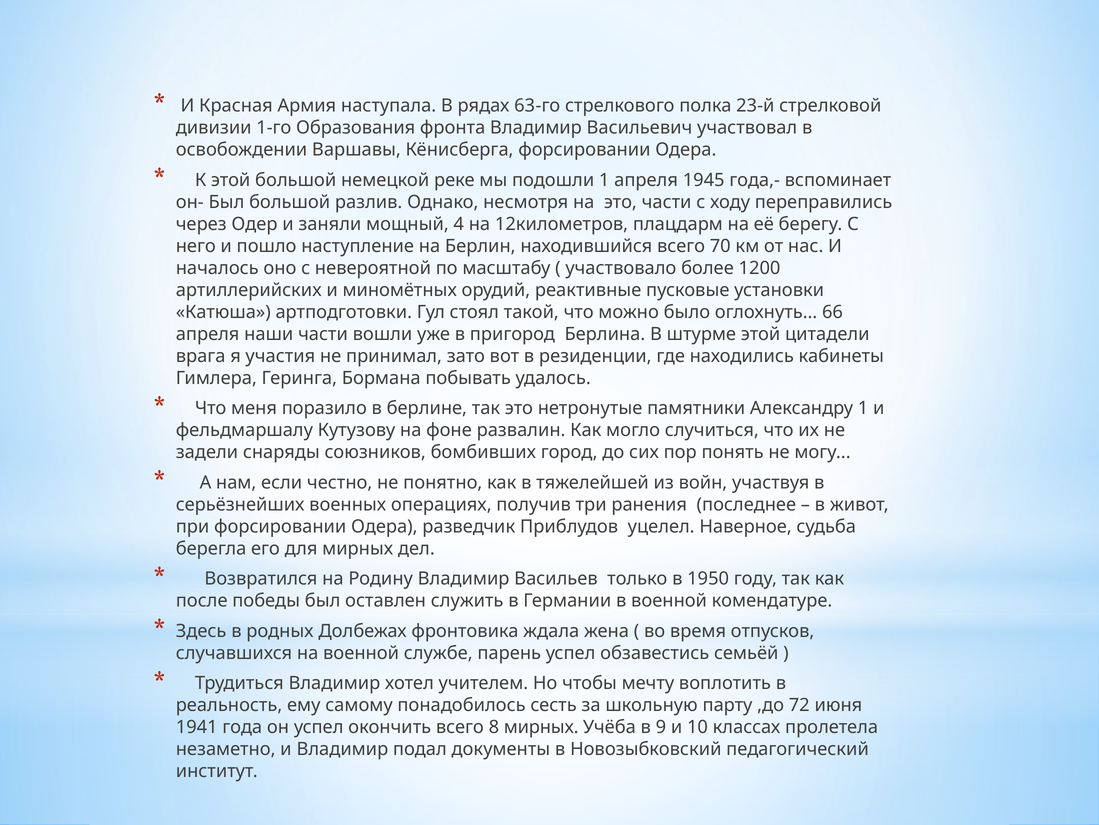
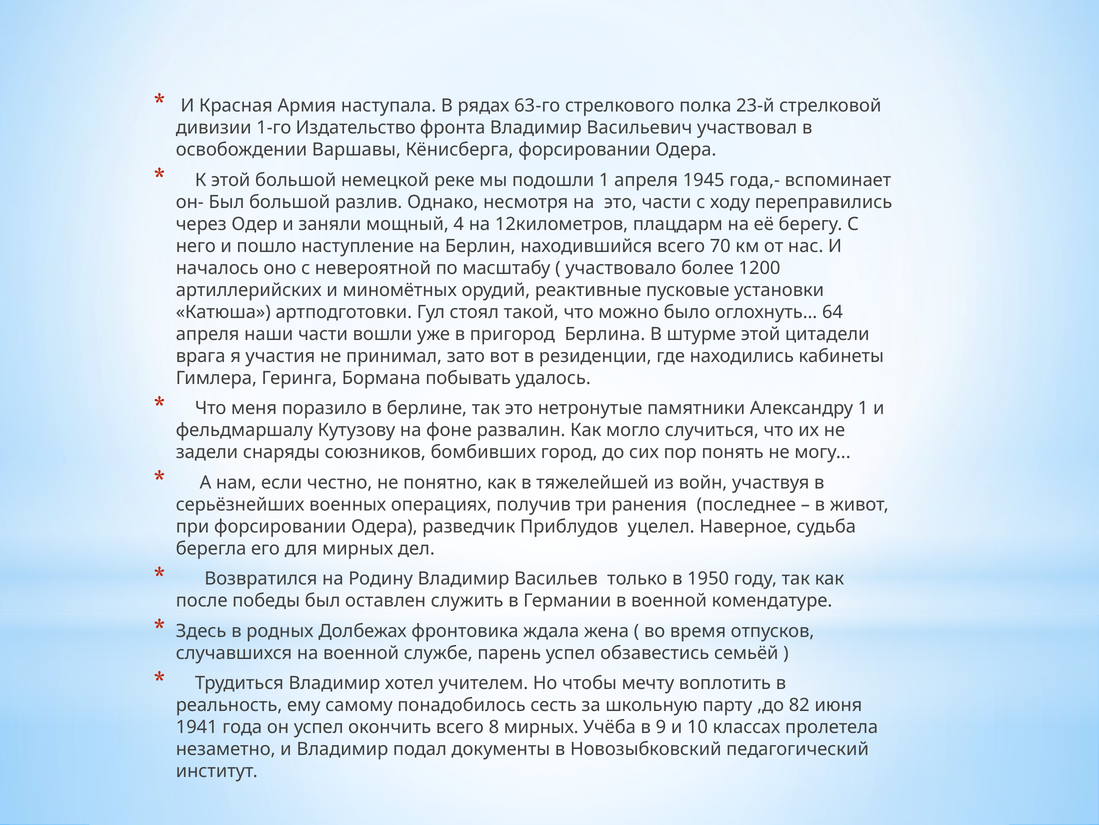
Образования: Образования -> Издательство
66: 66 -> 64
72: 72 -> 82
